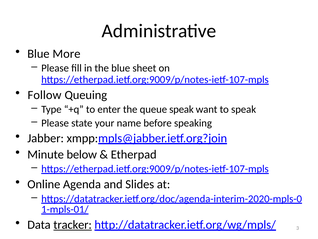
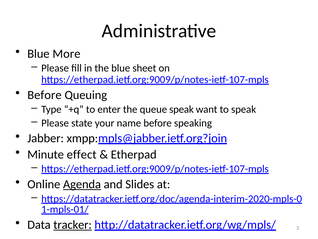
Follow at (44, 95): Follow -> Before
below: below -> effect
Agenda underline: none -> present
